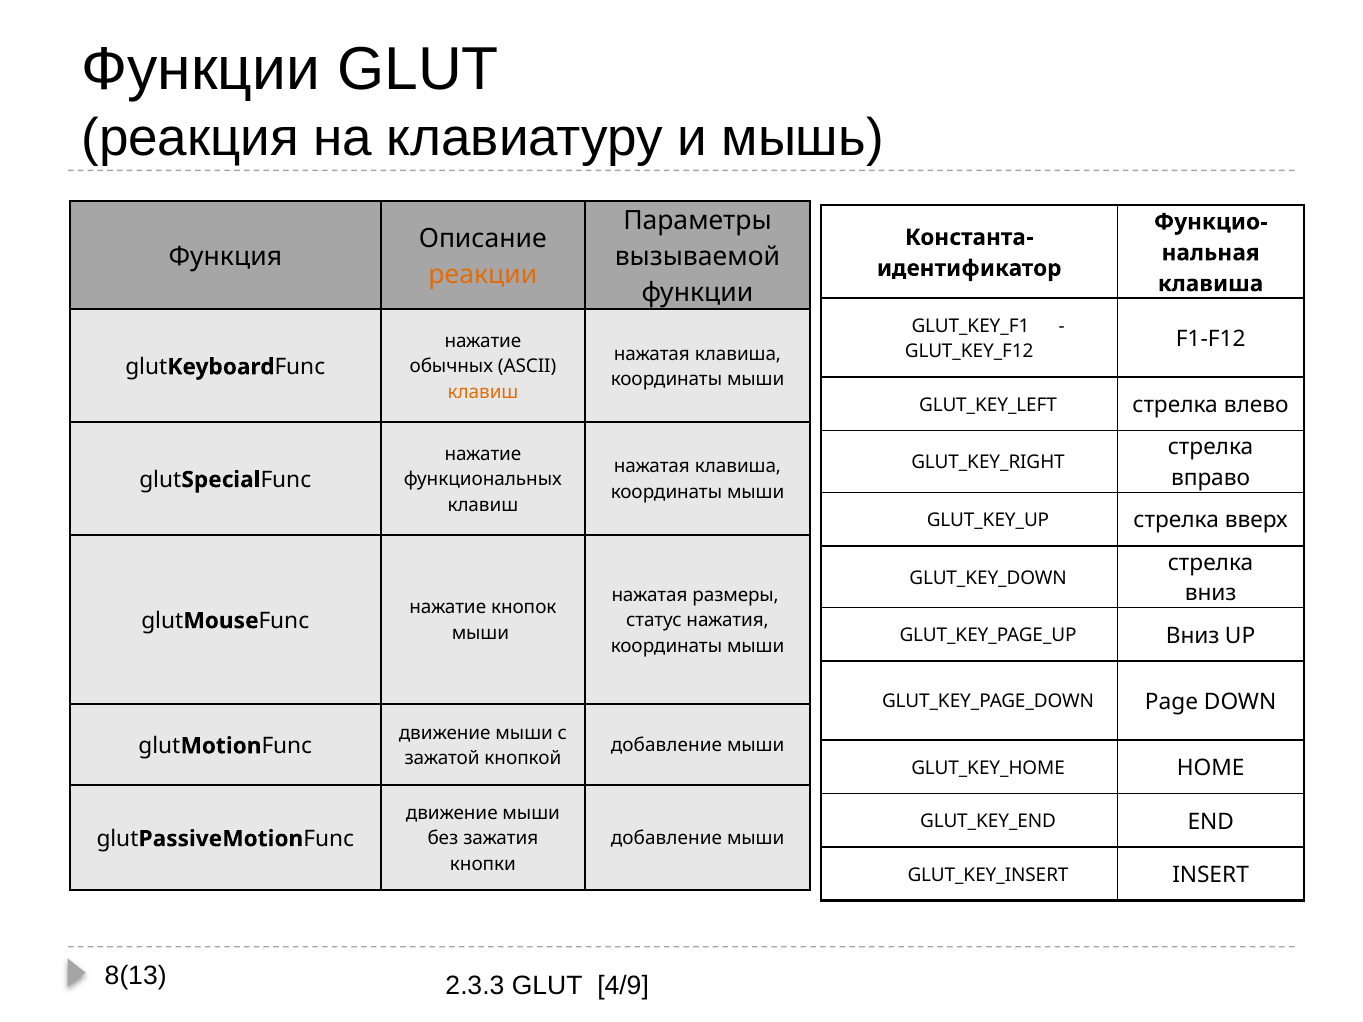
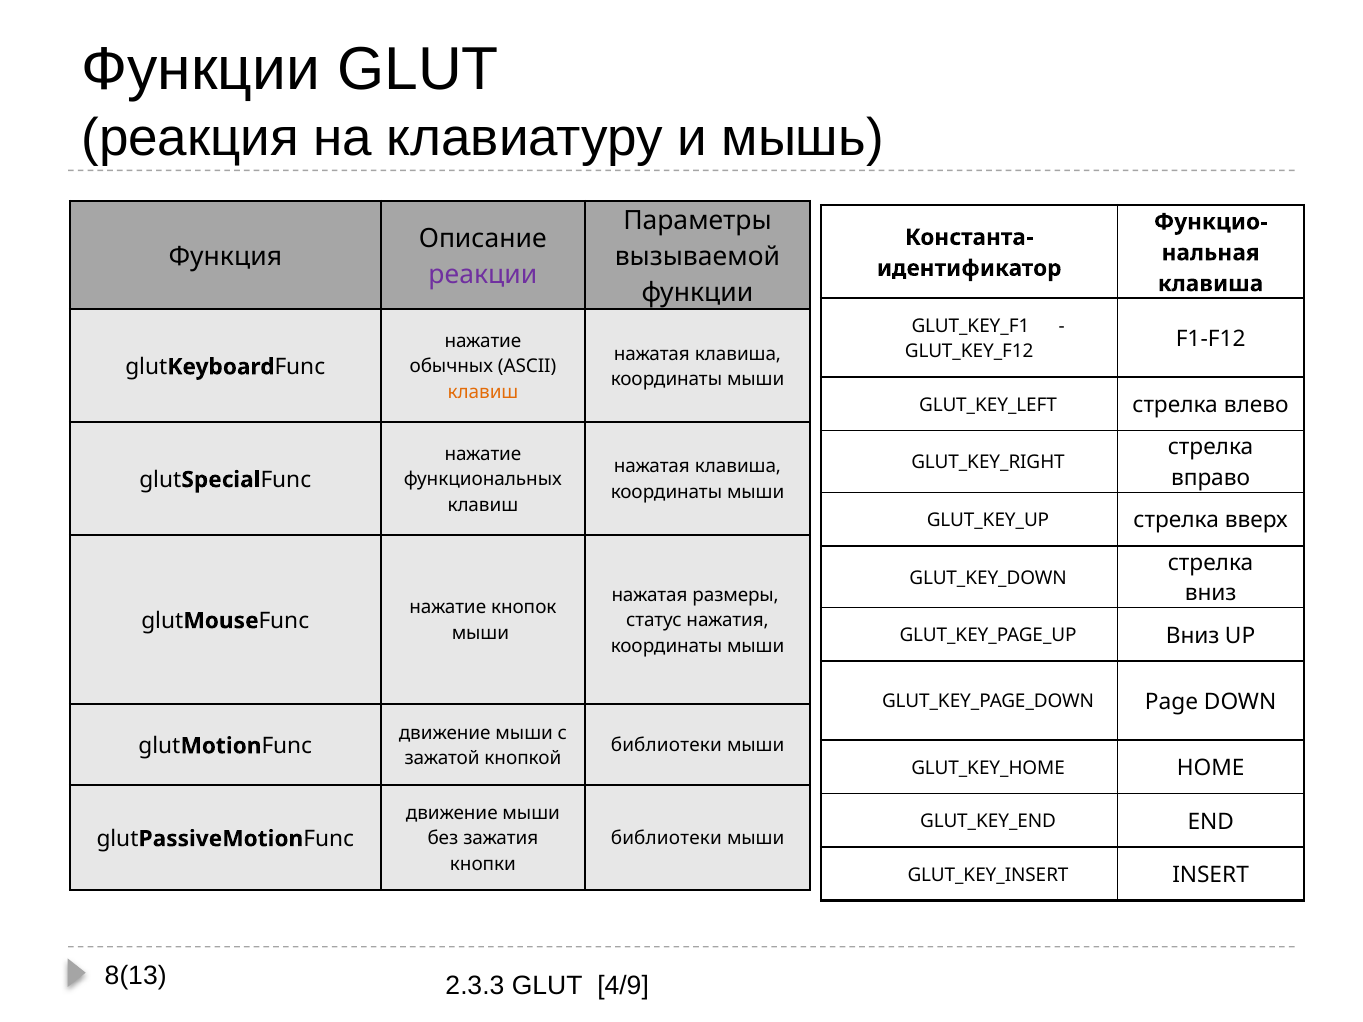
реакции colour: orange -> purple
добавление at (666, 746): добавление -> библиотеки
добавление at (666, 839): добавление -> библиотеки
